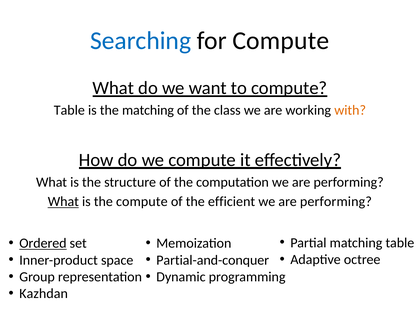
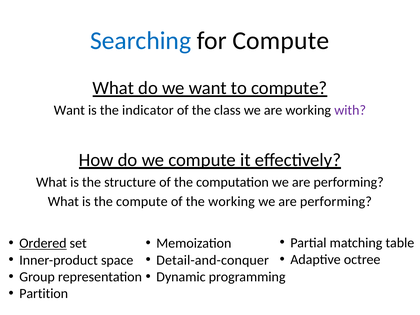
Table at (69, 110): Table -> Want
the matching: matching -> indicator
with colour: orange -> purple
What at (63, 202) underline: present -> none
the efficient: efficient -> working
Partial-and-conquer: Partial-and-conquer -> Detail-and-conquer
Kazhdan: Kazhdan -> Partition
